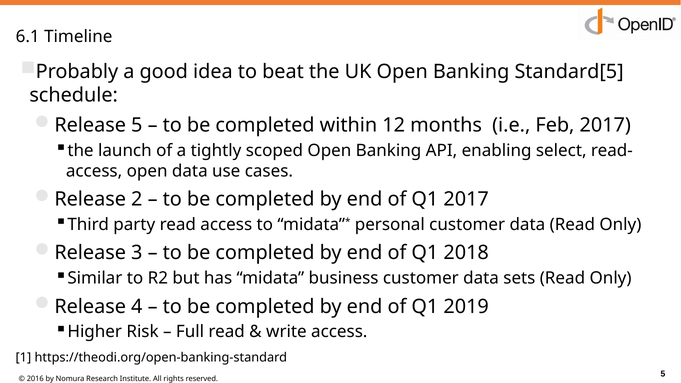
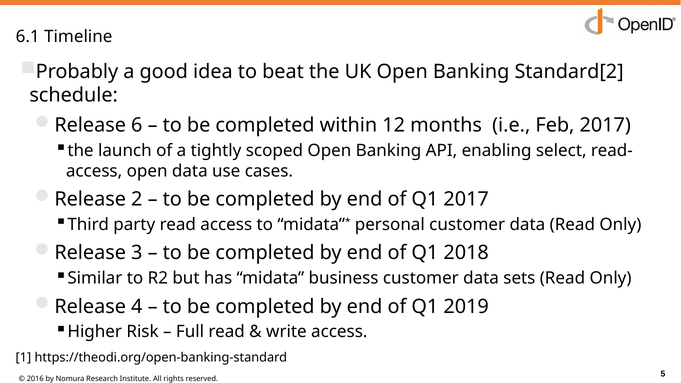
Standard[5: Standard[5 -> Standard[2
Release 5: 5 -> 6
